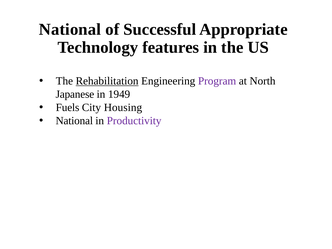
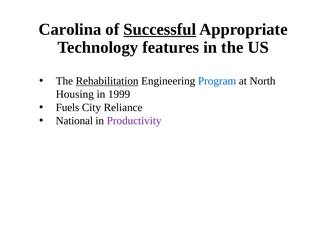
National at (70, 29): National -> Carolina
Successful underline: none -> present
Program colour: purple -> blue
Japanese: Japanese -> Housing
1949: 1949 -> 1999
Housing: Housing -> Reliance
